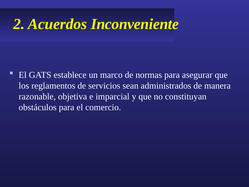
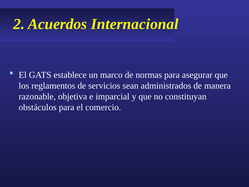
Inconveniente: Inconveniente -> Internacional
